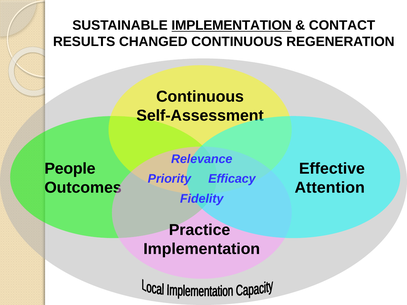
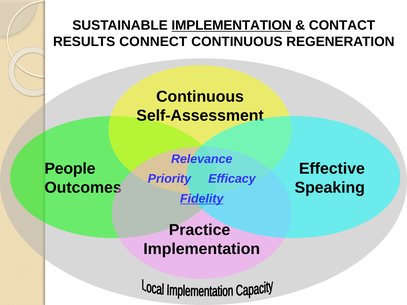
CHANGED: CHANGED -> CONNECT
Attention: Attention -> Speaking
Fidelity underline: none -> present
